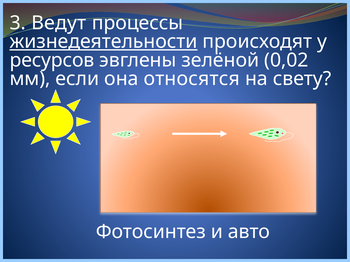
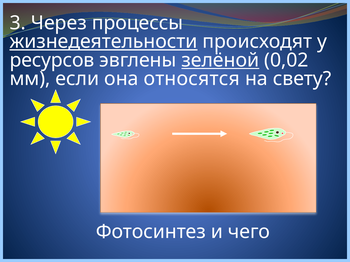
Ведут: Ведут -> Через
зелёной underline: none -> present
авто: авто -> чего
